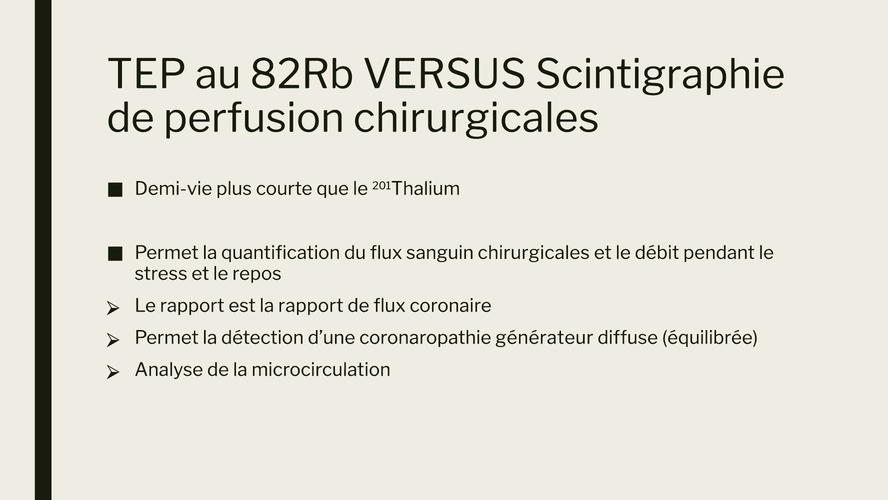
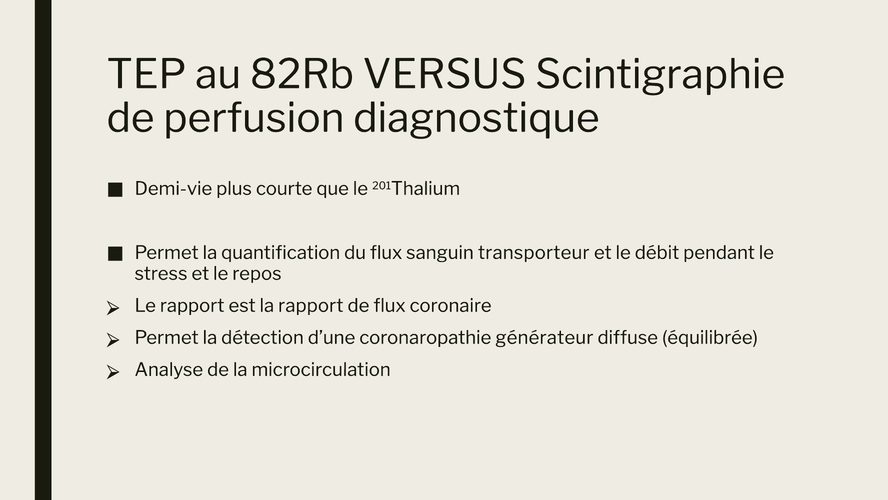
perfusion chirurgicales: chirurgicales -> diagnostique
sanguin chirurgicales: chirurgicales -> transporteur
